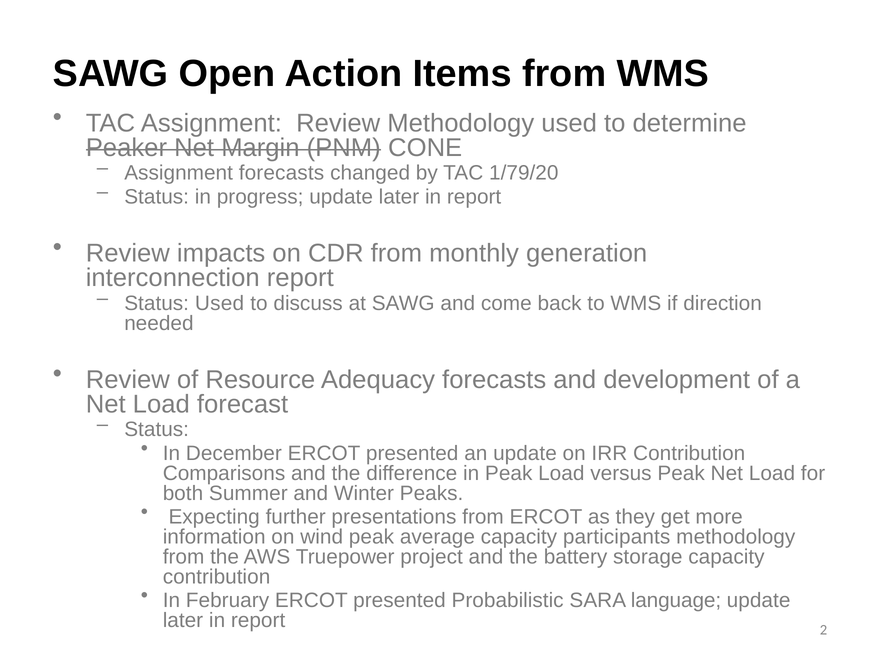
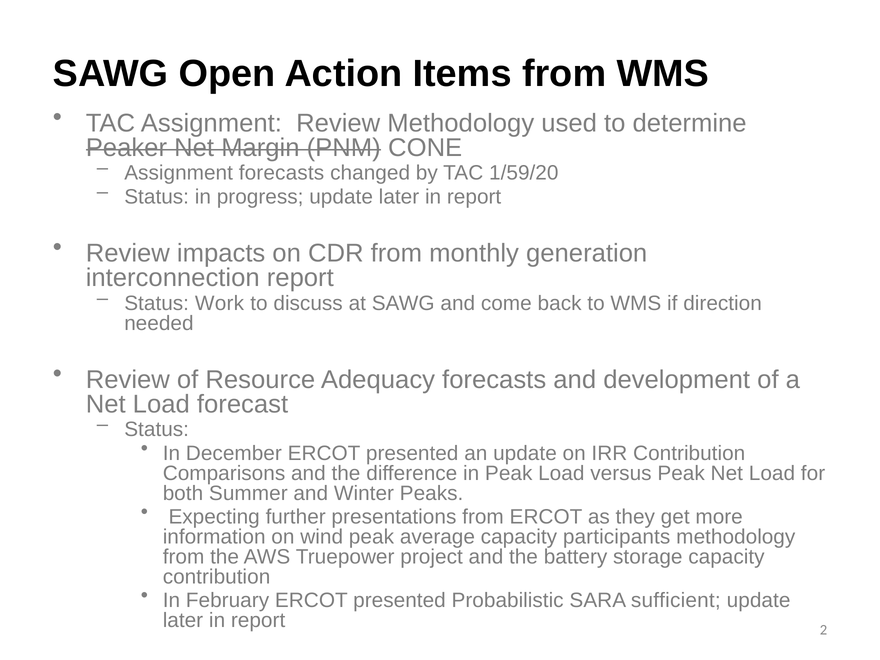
1/79/20: 1/79/20 -> 1/59/20
Status Used: Used -> Work
language: language -> sufficient
